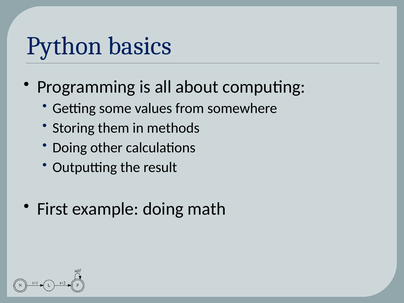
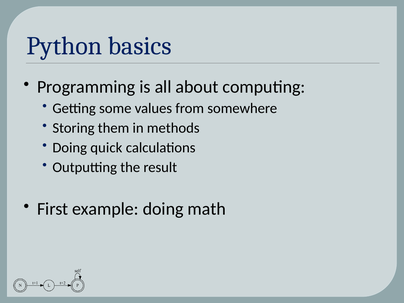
other: other -> quick
